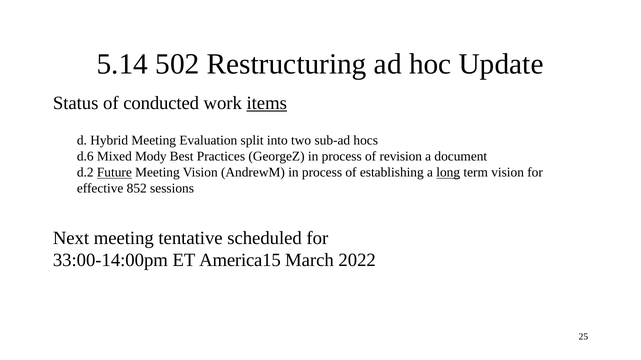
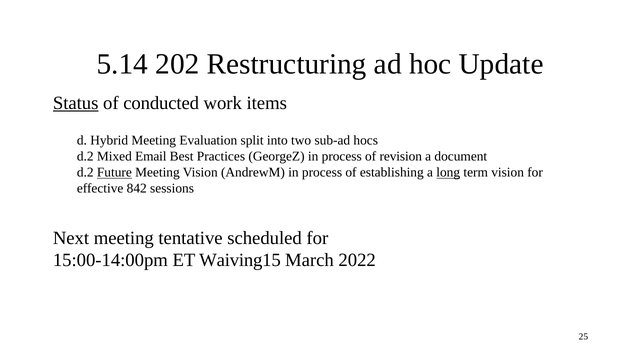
502: 502 -> 202
Status underline: none -> present
items underline: present -> none
d.6 at (85, 157): d.6 -> d.2
Mody: Mody -> Email
852: 852 -> 842
33:00-14:00pm: 33:00-14:00pm -> 15:00-14:00pm
America15: America15 -> Waiving15
